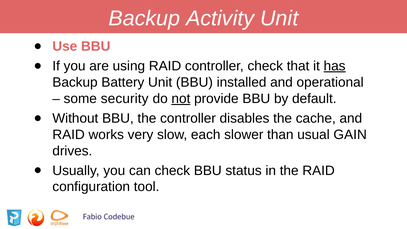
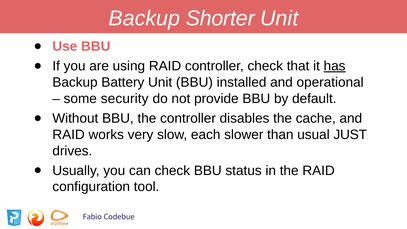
Activity: Activity -> Shorter
not underline: present -> none
GAIN: GAIN -> JUST
